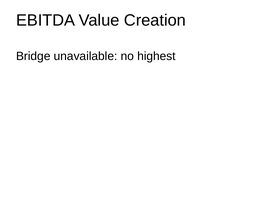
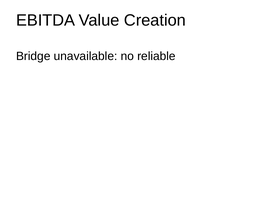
highest: highest -> reliable
